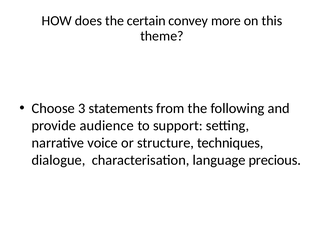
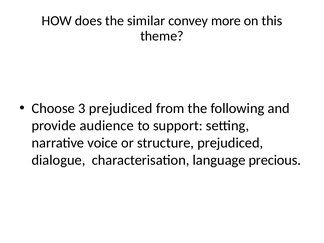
certain: certain -> similar
3 statements: statements -> prejudiced
structure techniques: techniques -> prejudiced
